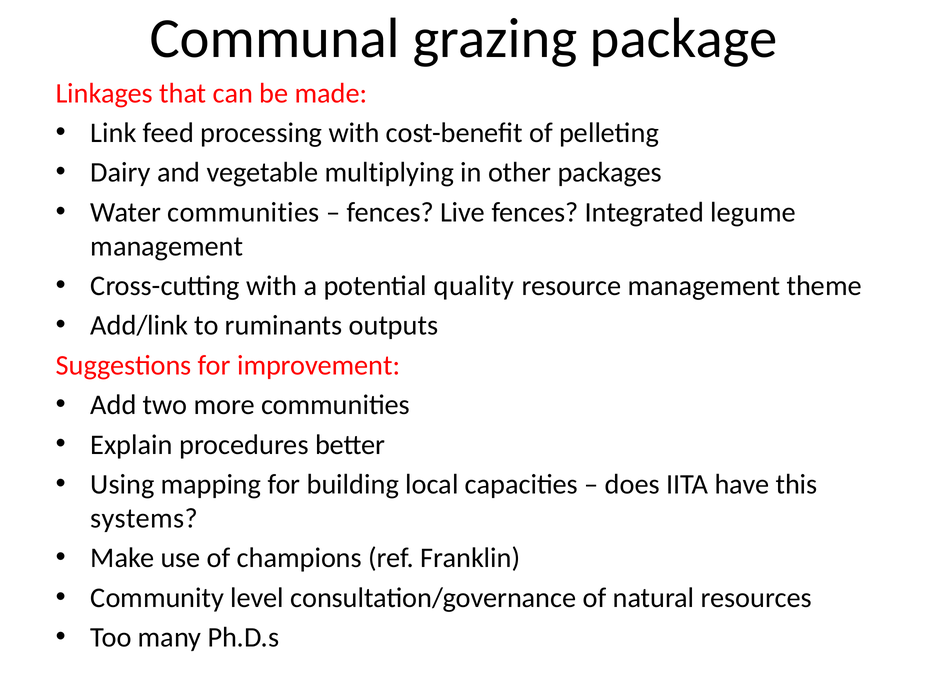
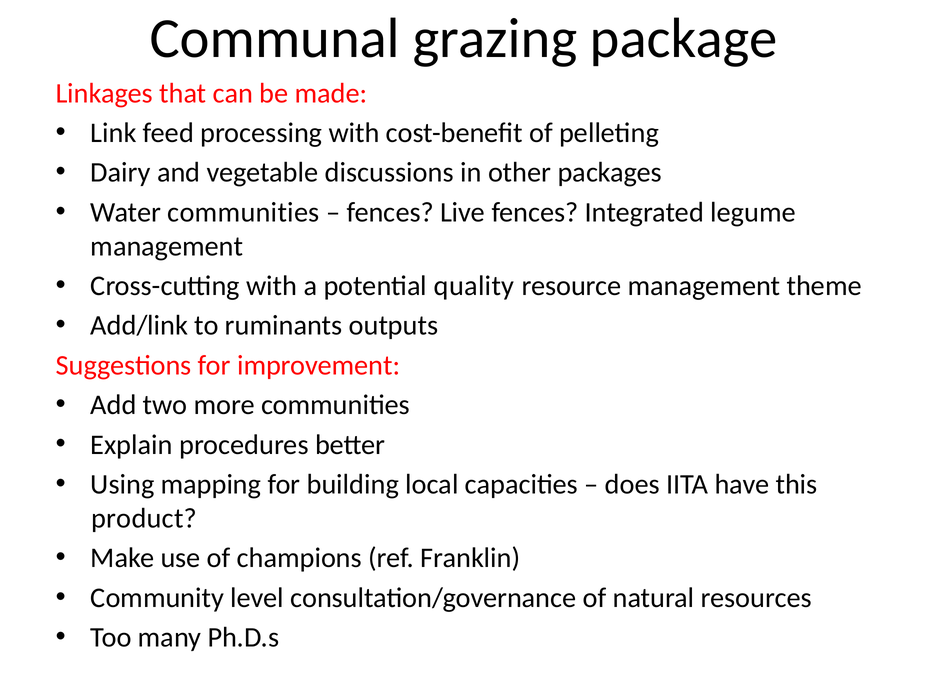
multiplying: multiplying -> discussions
systems: systems -> product
